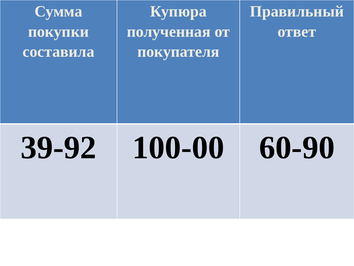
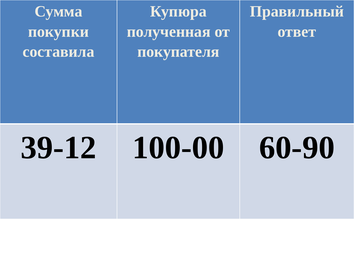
39-92: 39-92 -> 39-12
